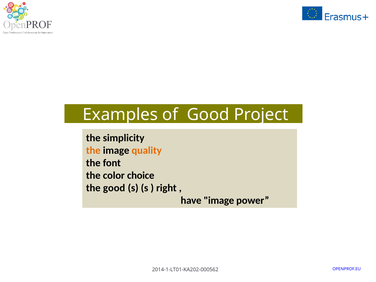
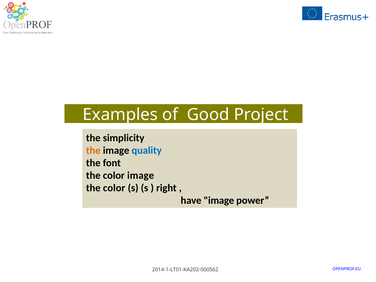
quality colour: orange -> blue
color choice: choice -> image
good at (114, 188): good -> color
